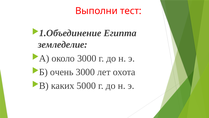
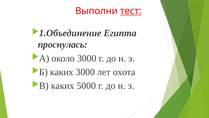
тест underline: none -> present
земледелие: земледелие -> проснулась
очень at (62, 72): очень -> каких
